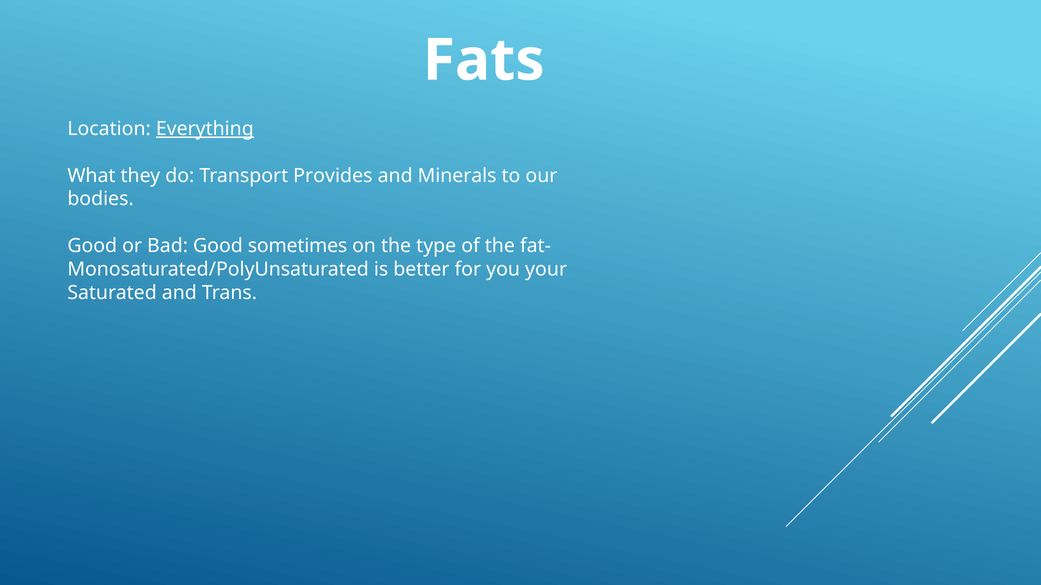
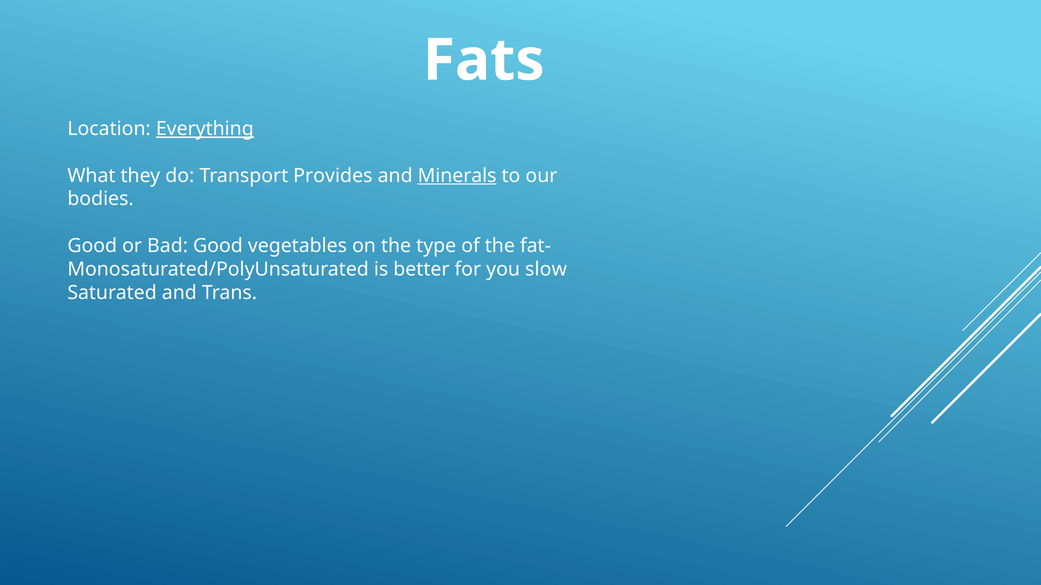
Minerals underline: none -> present
sometimes: sometimes -> vegetables
your: your -> slow
